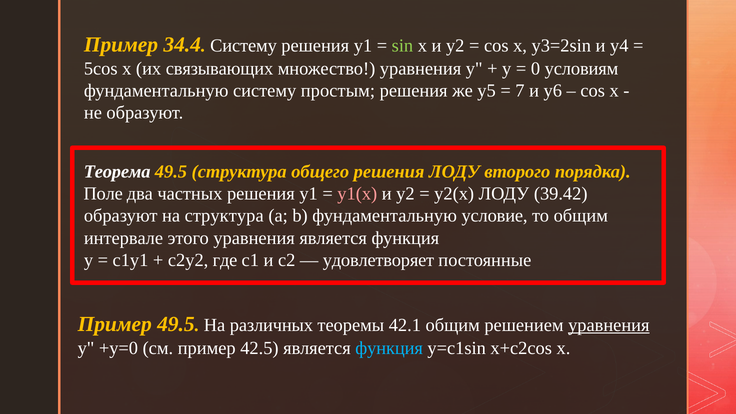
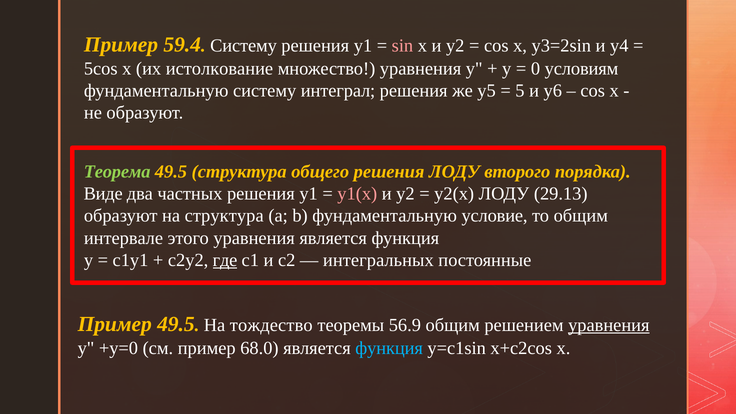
34.4: 34.4 -> 59.4
sin colour: light green -> pink
связывающих: связывающих -> истолкование
простым: простым -> интеграл
7: 7 -> 5
Теорема colour: white -> light green
Поле: Поле -> Виде
39.42: 39.42 -> 29.13
где underline: none -> present
удовлетворяет: удовлетворяет -> интегральных
различных: различных -> тождество
42.1: 42.1 -> 56.9
42.5: 42.5 -> 68.0
